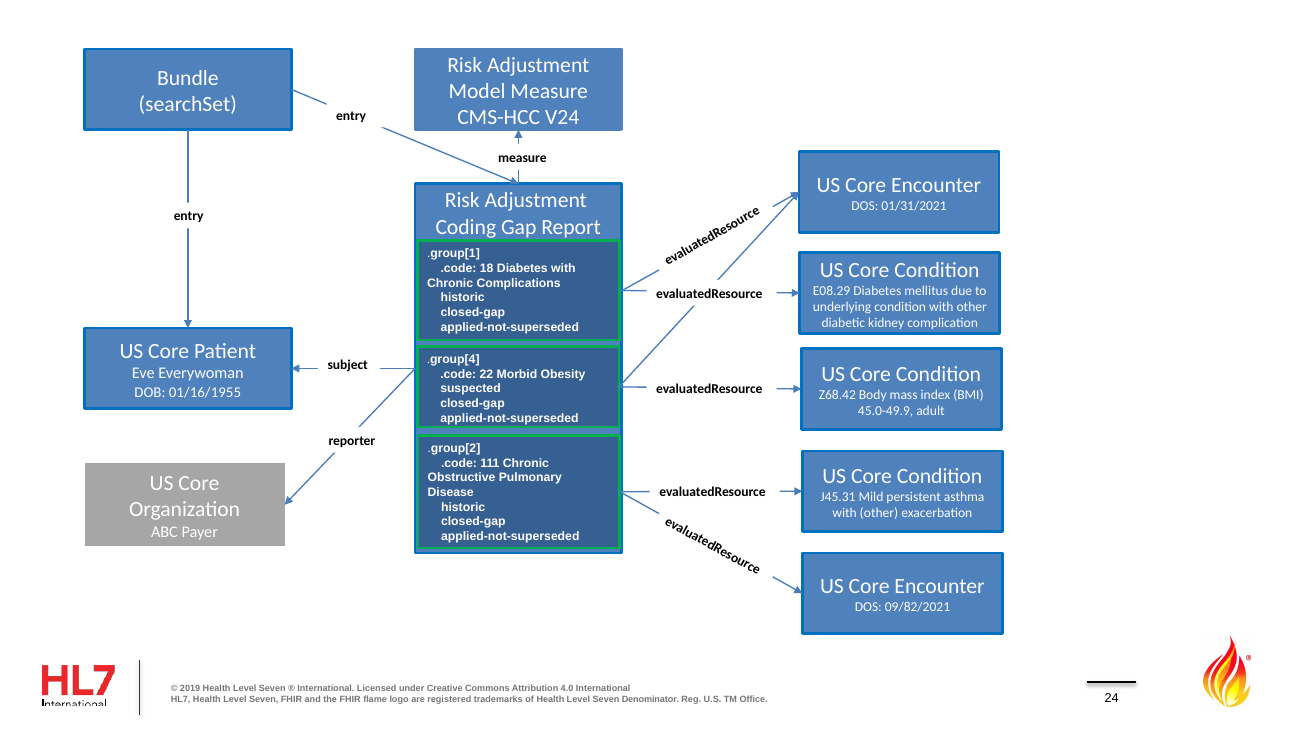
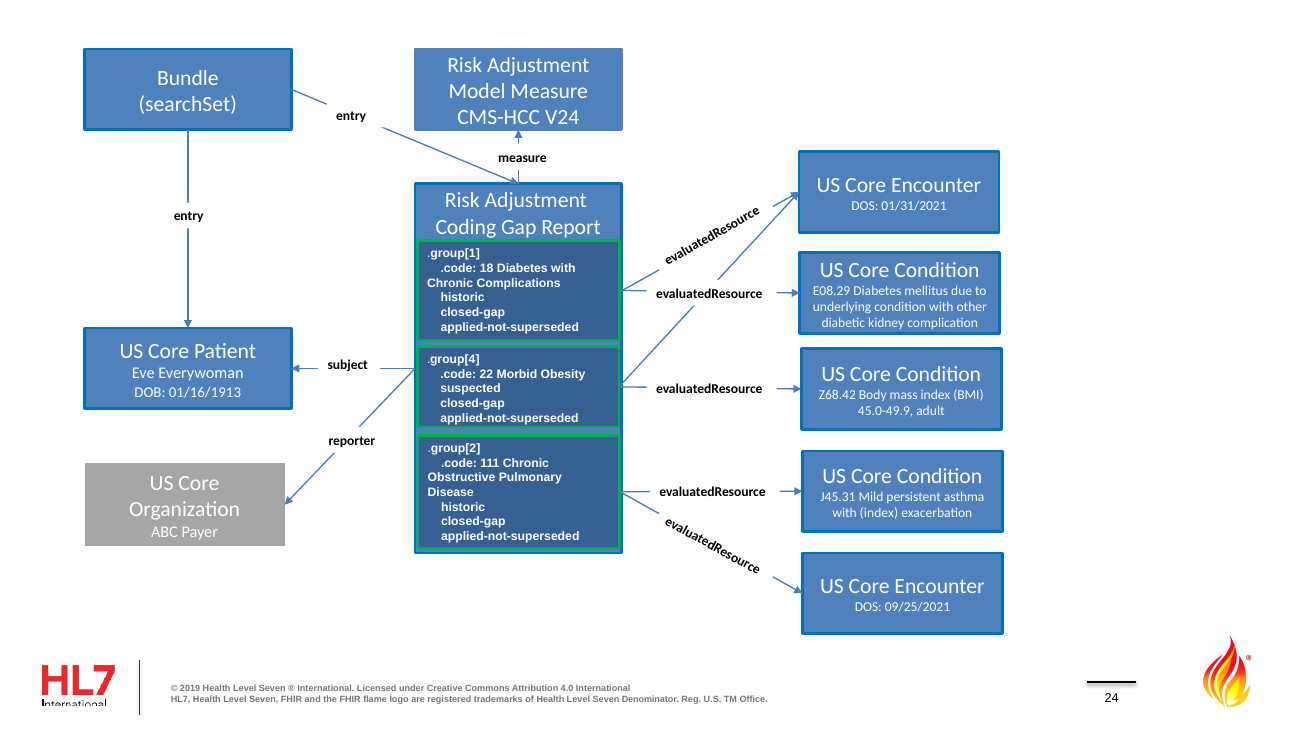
01/16/1955: 01/16/1955 -> 01/16/1913
other at (879, 514): other -> index
09/82/2021: 09/82/2021 -> 09/25/2021
